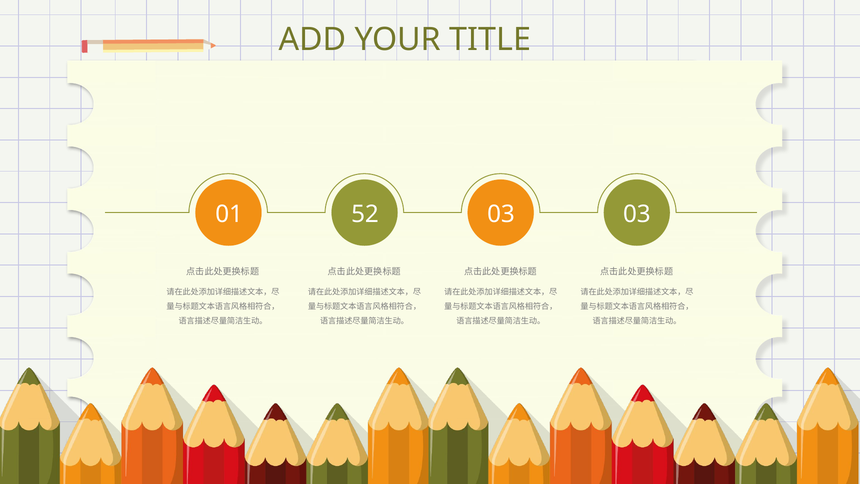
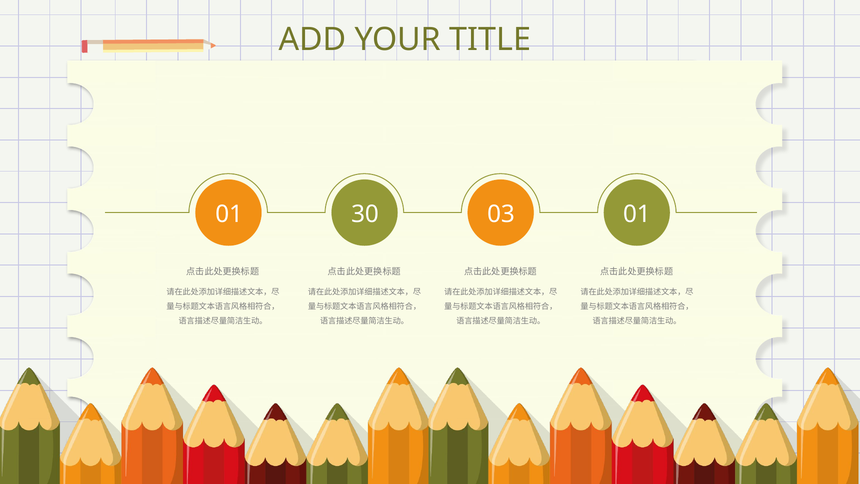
52: 52 -> 30
03 03: 03 -> 01
